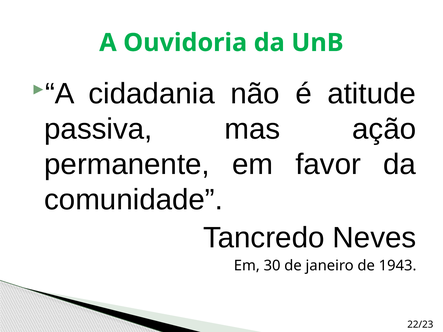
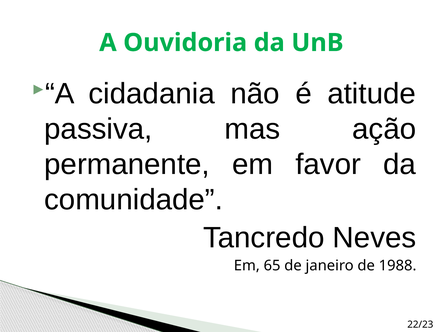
30: 30 -> 65
1943: 1943 -> 1988
